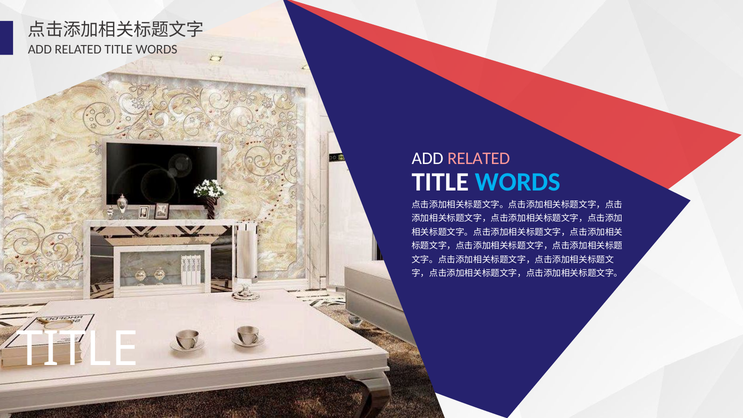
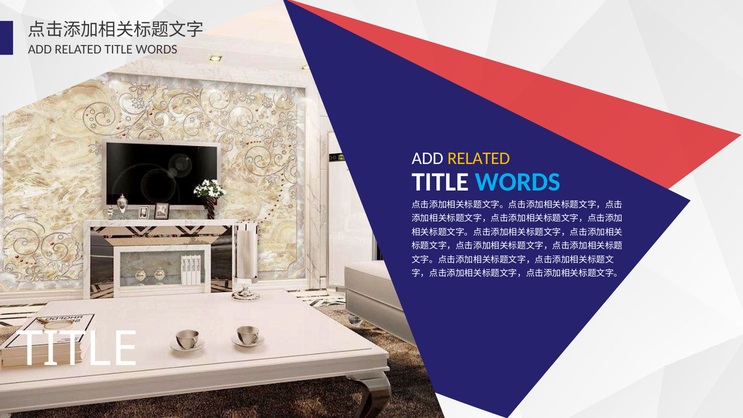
RELATED at (479, 159) colour: pink -> yellow
